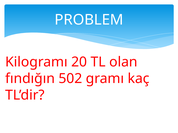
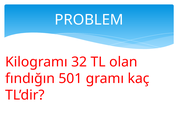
20: 20 -> 32
502: 502 -> 501
